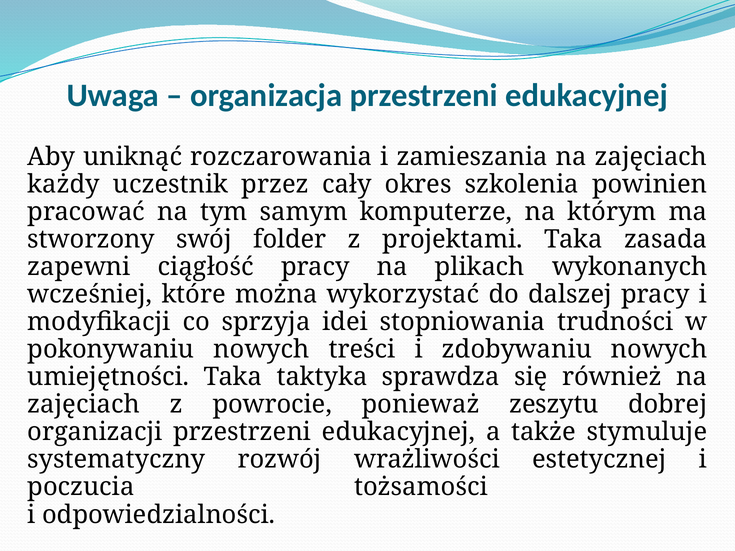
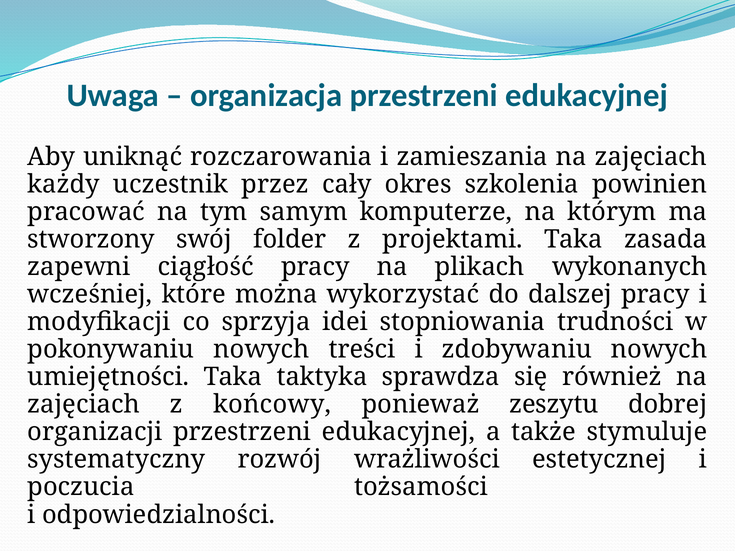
powrocie: powrocie -> końcowy
